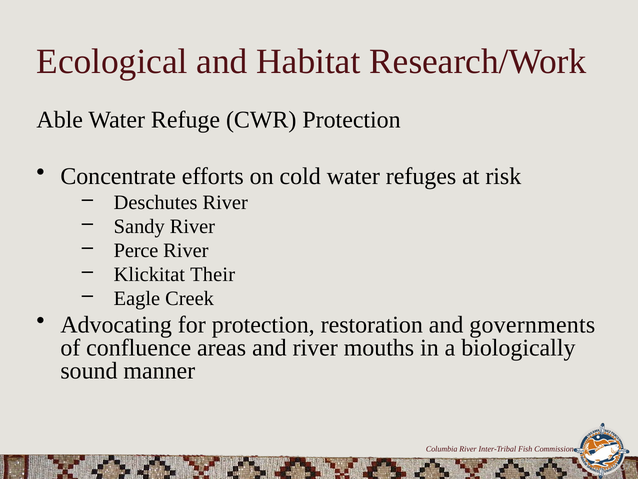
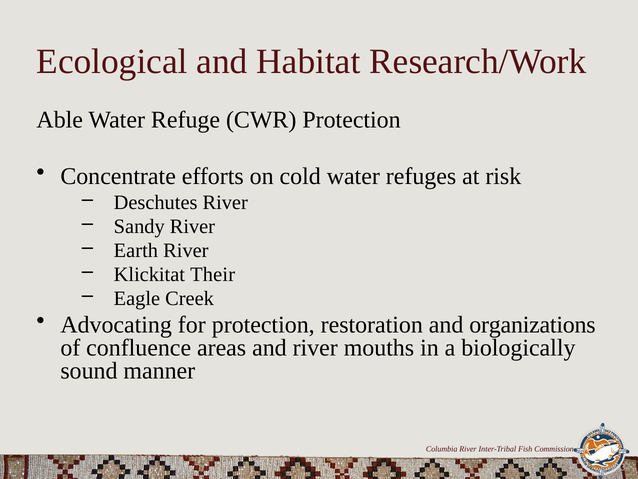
Perce: Perce -> Earth
governments: governments -> organizations
